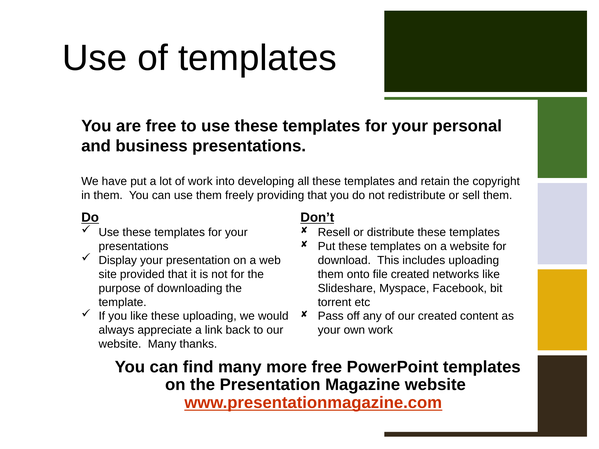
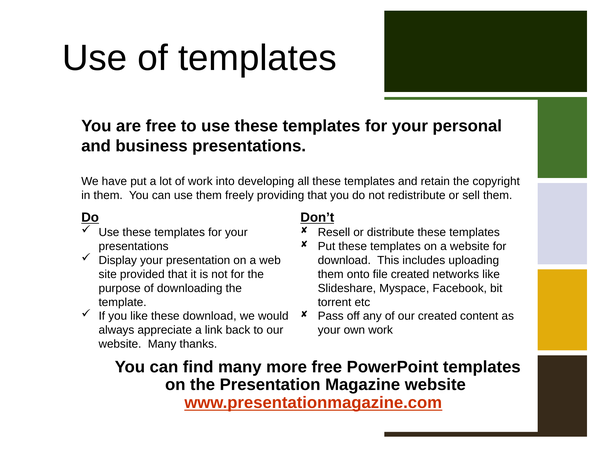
these uploading: uploading -> download
